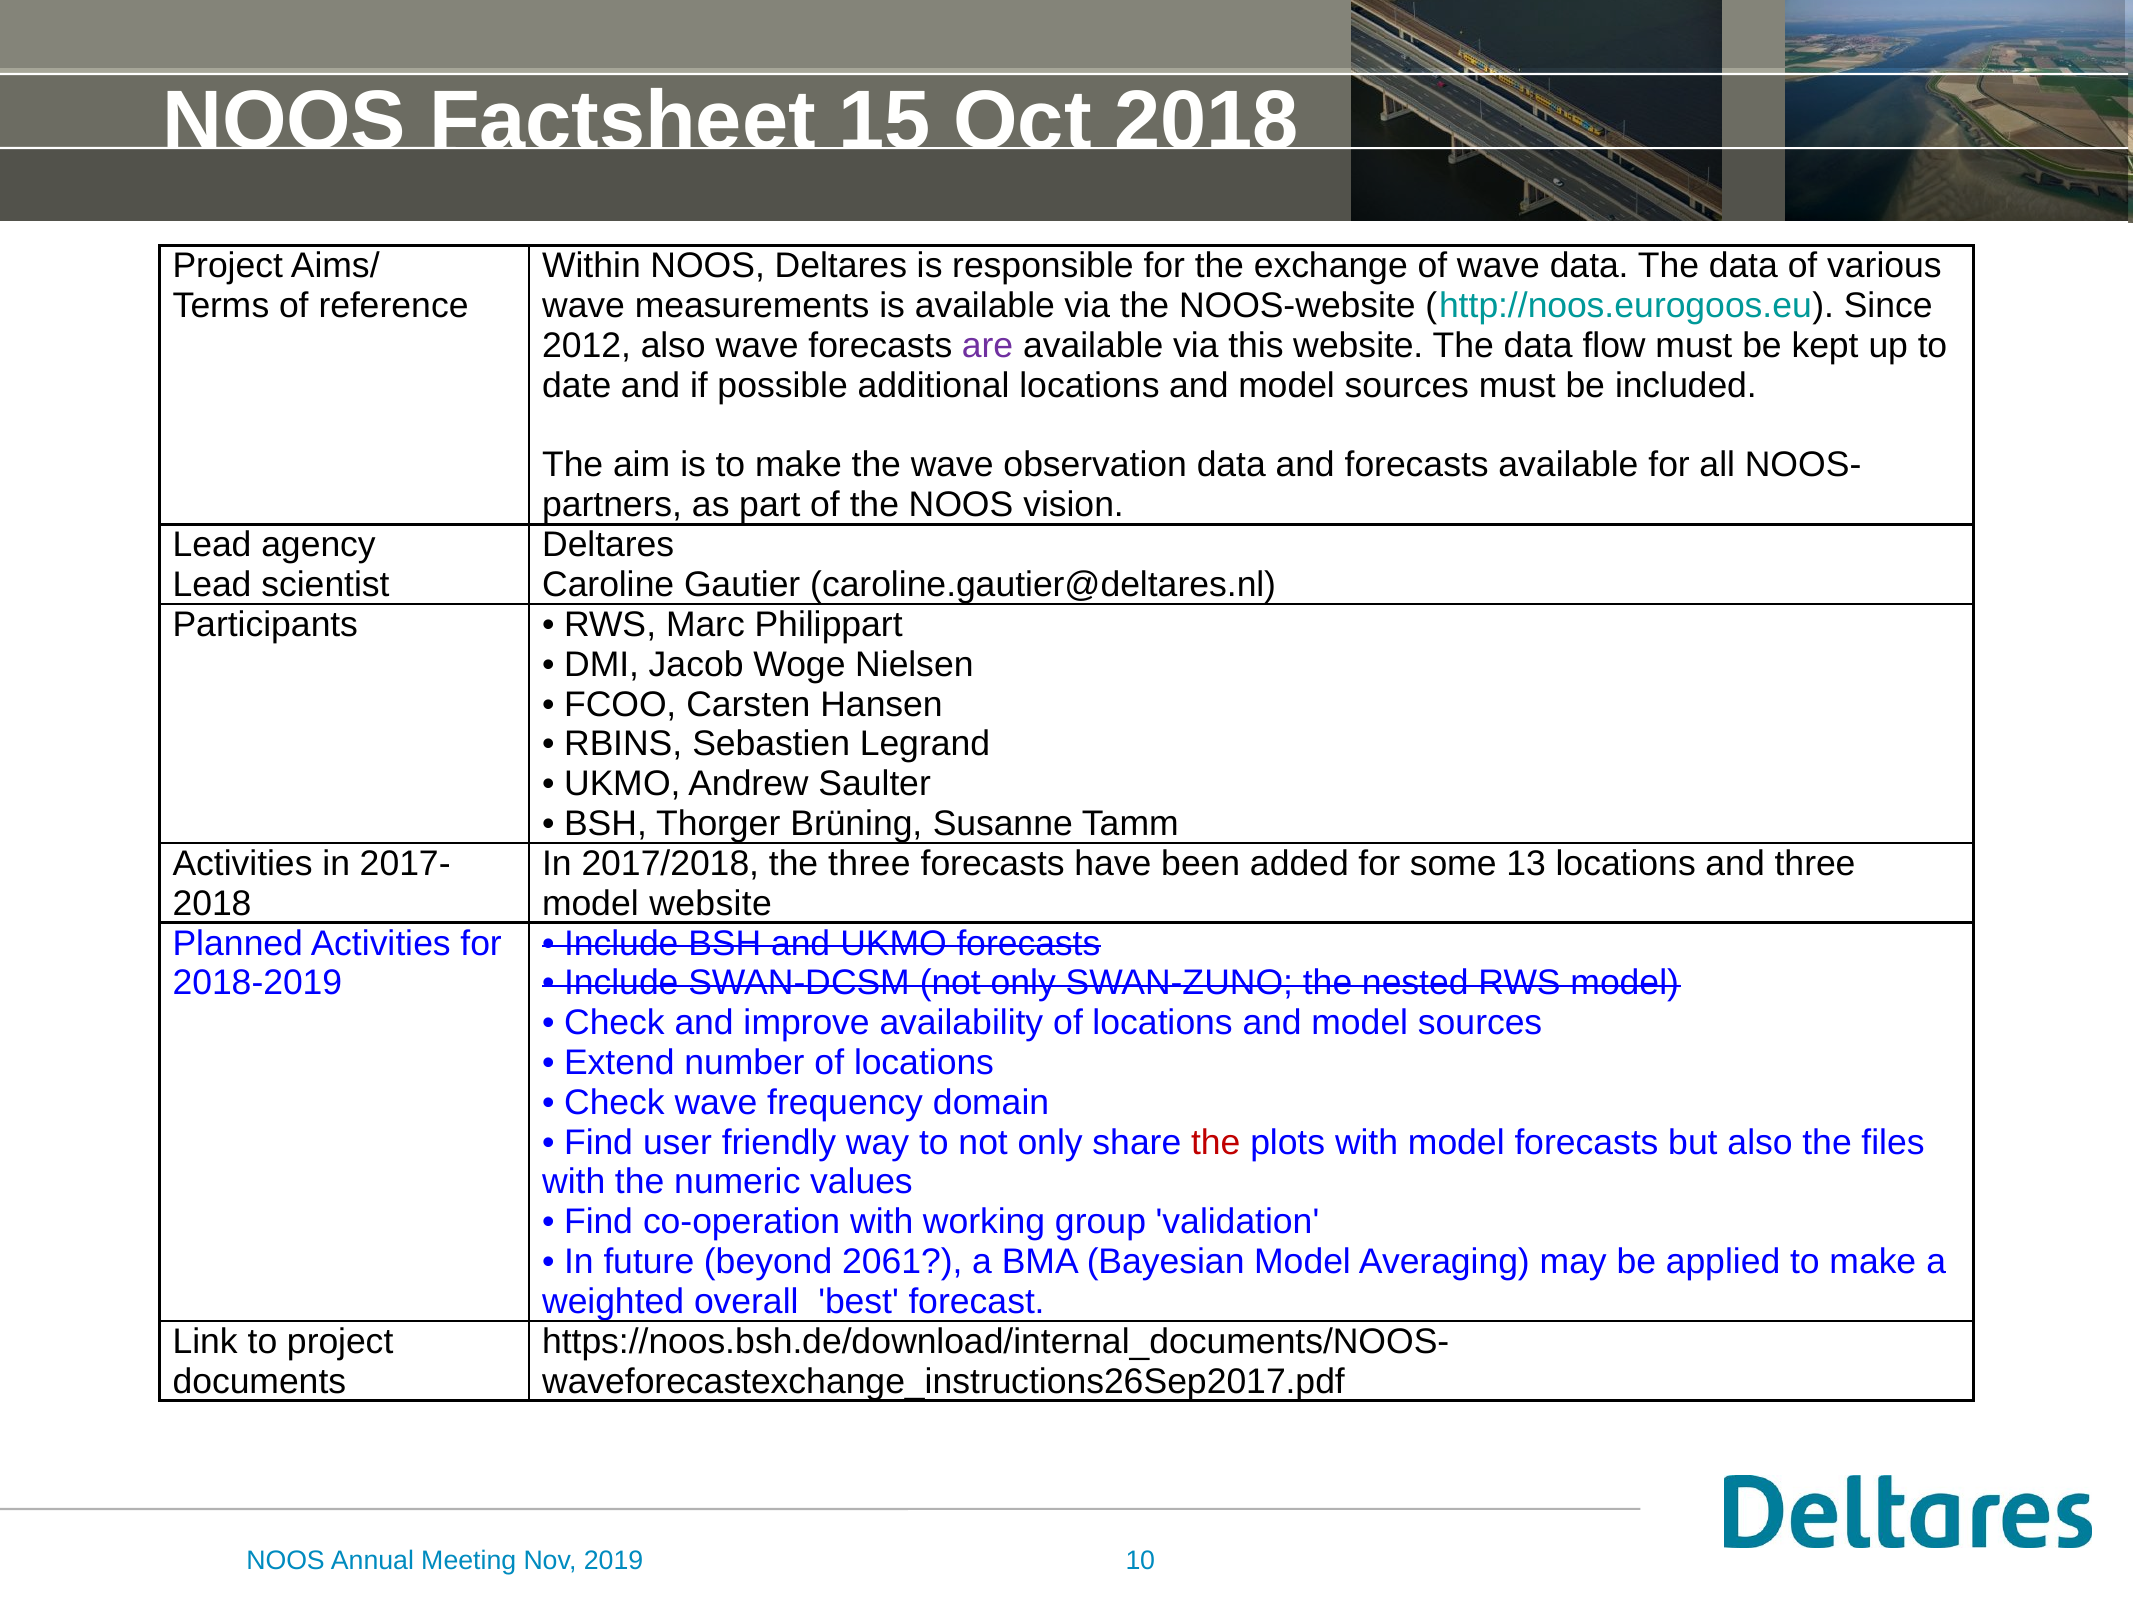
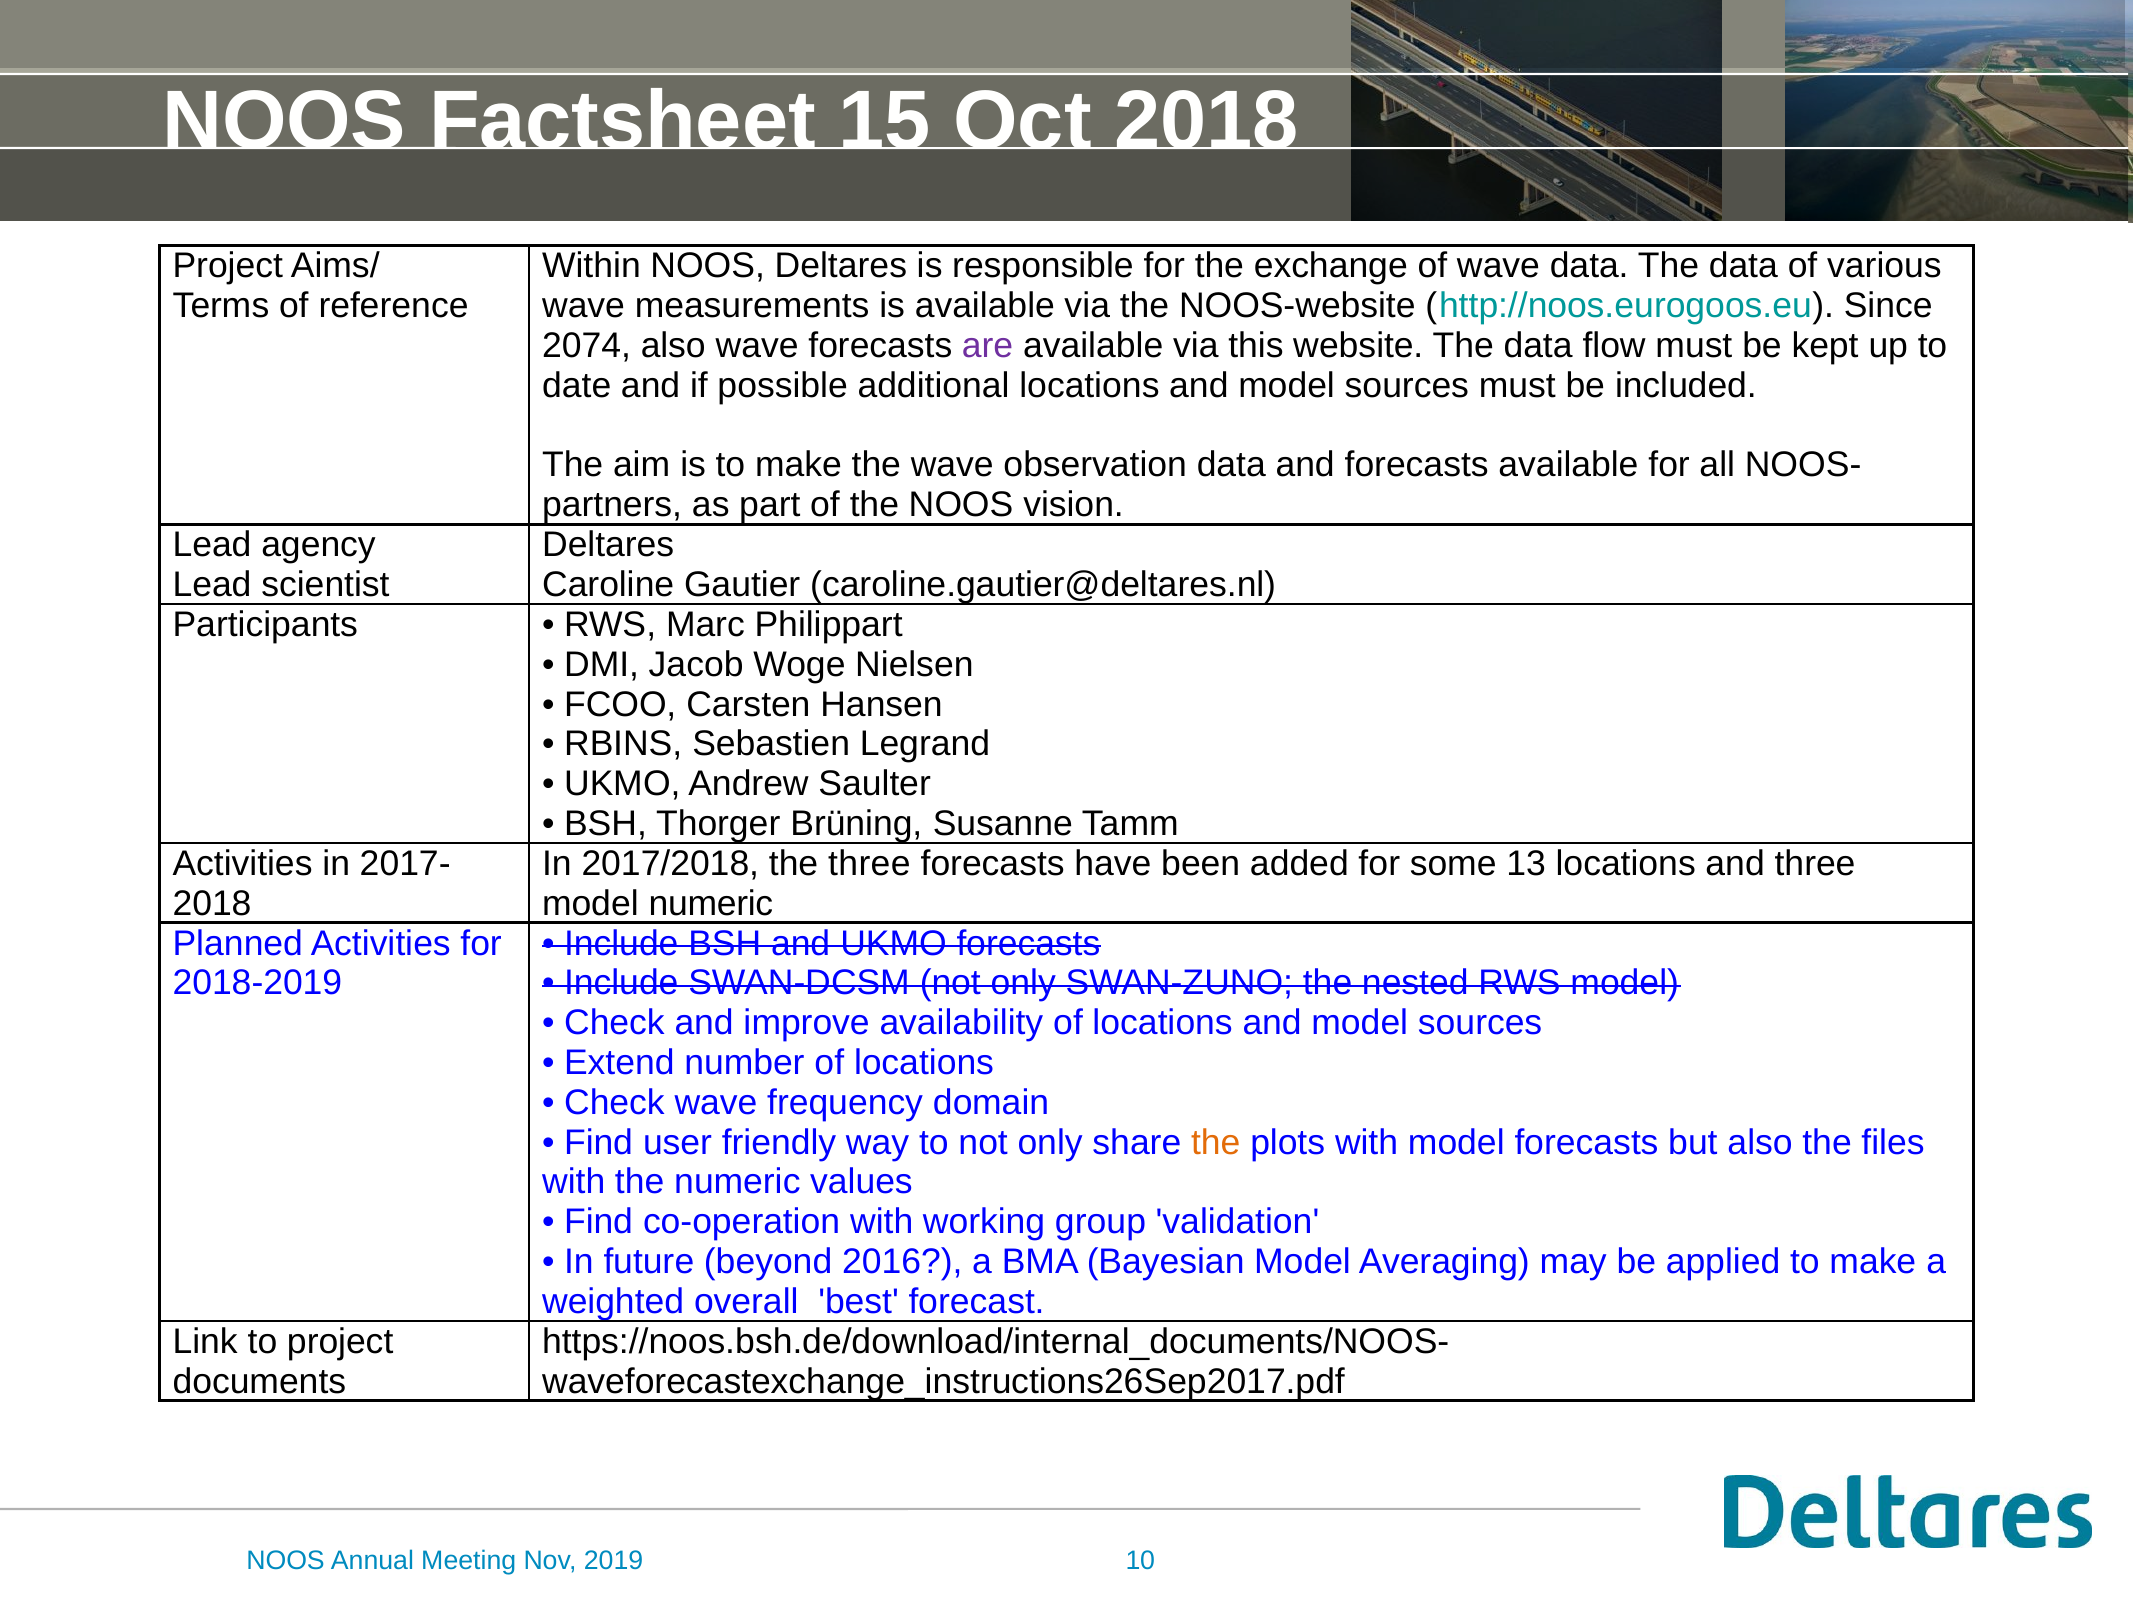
2012: 2012 -> 2074
model website: website -> numeric
the at (1216, 1142) colour: red -> orange
2061: 2061 -> 2016
